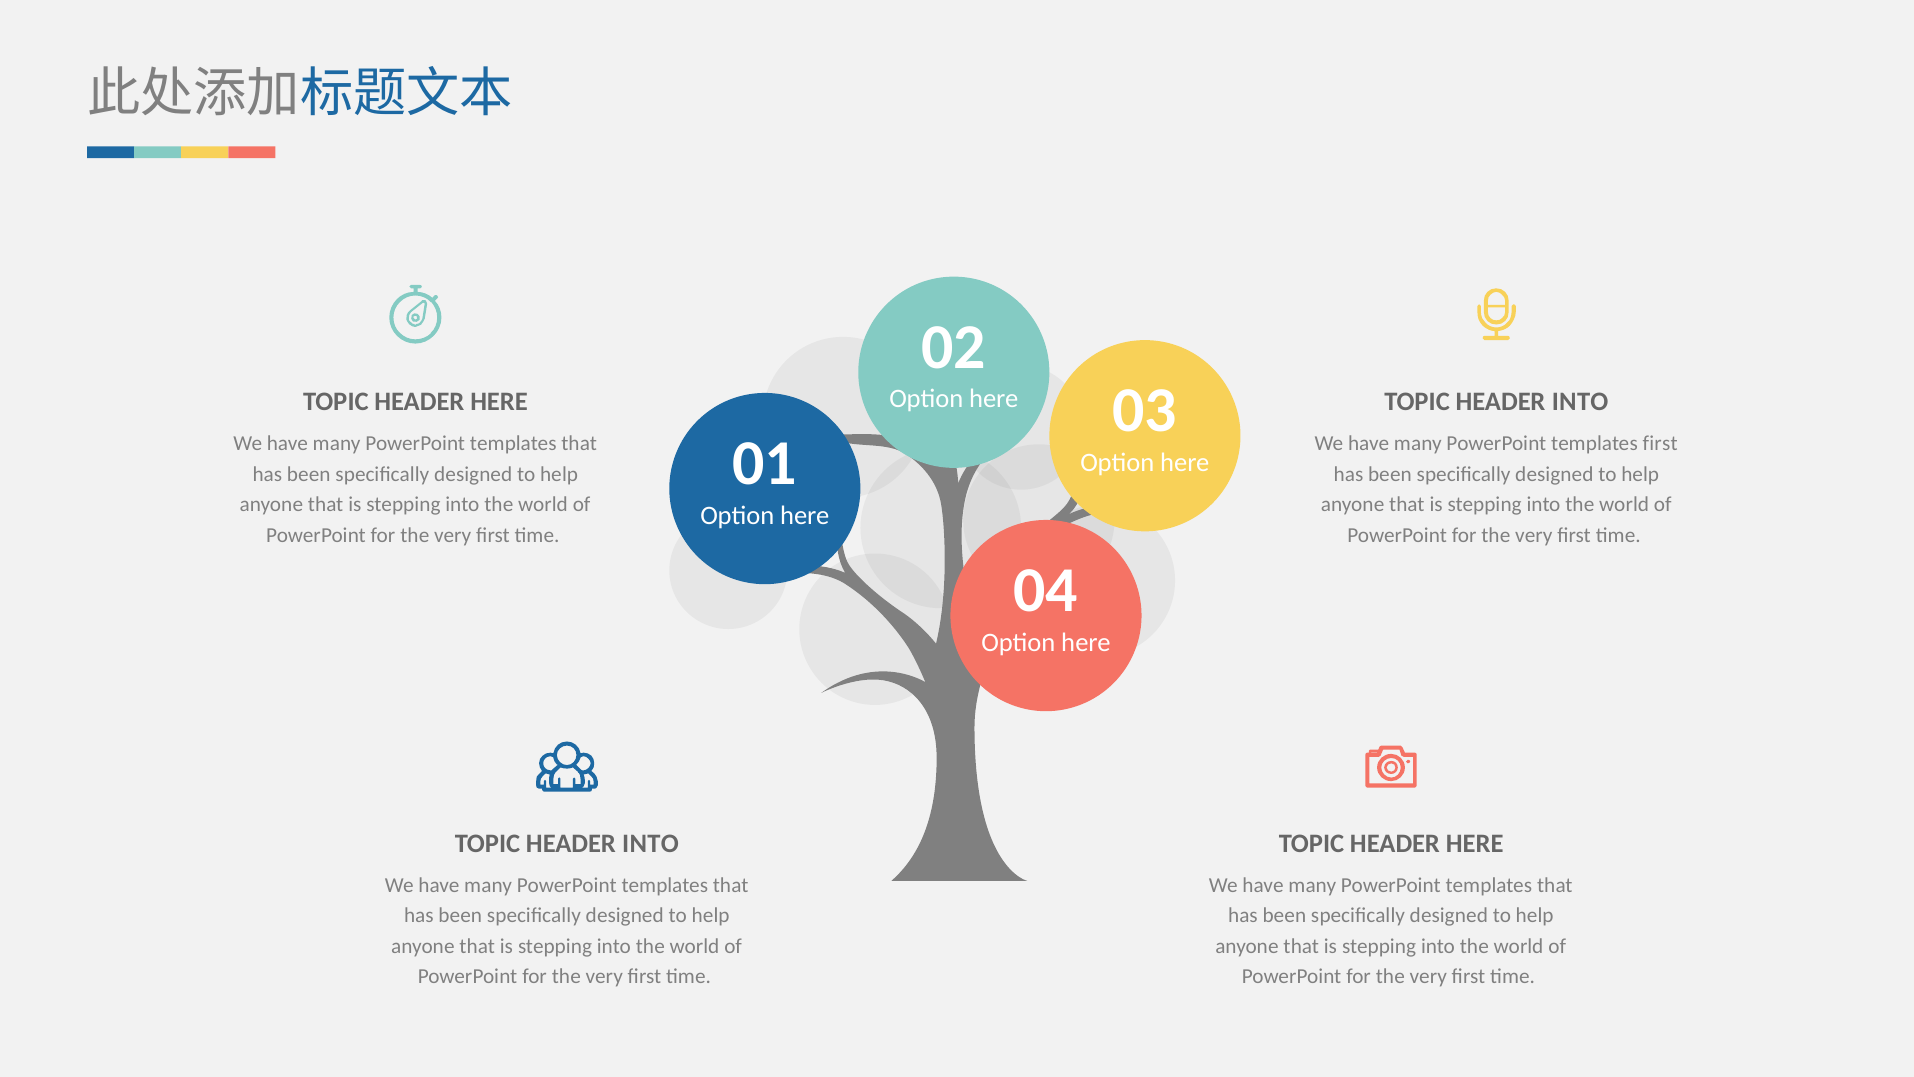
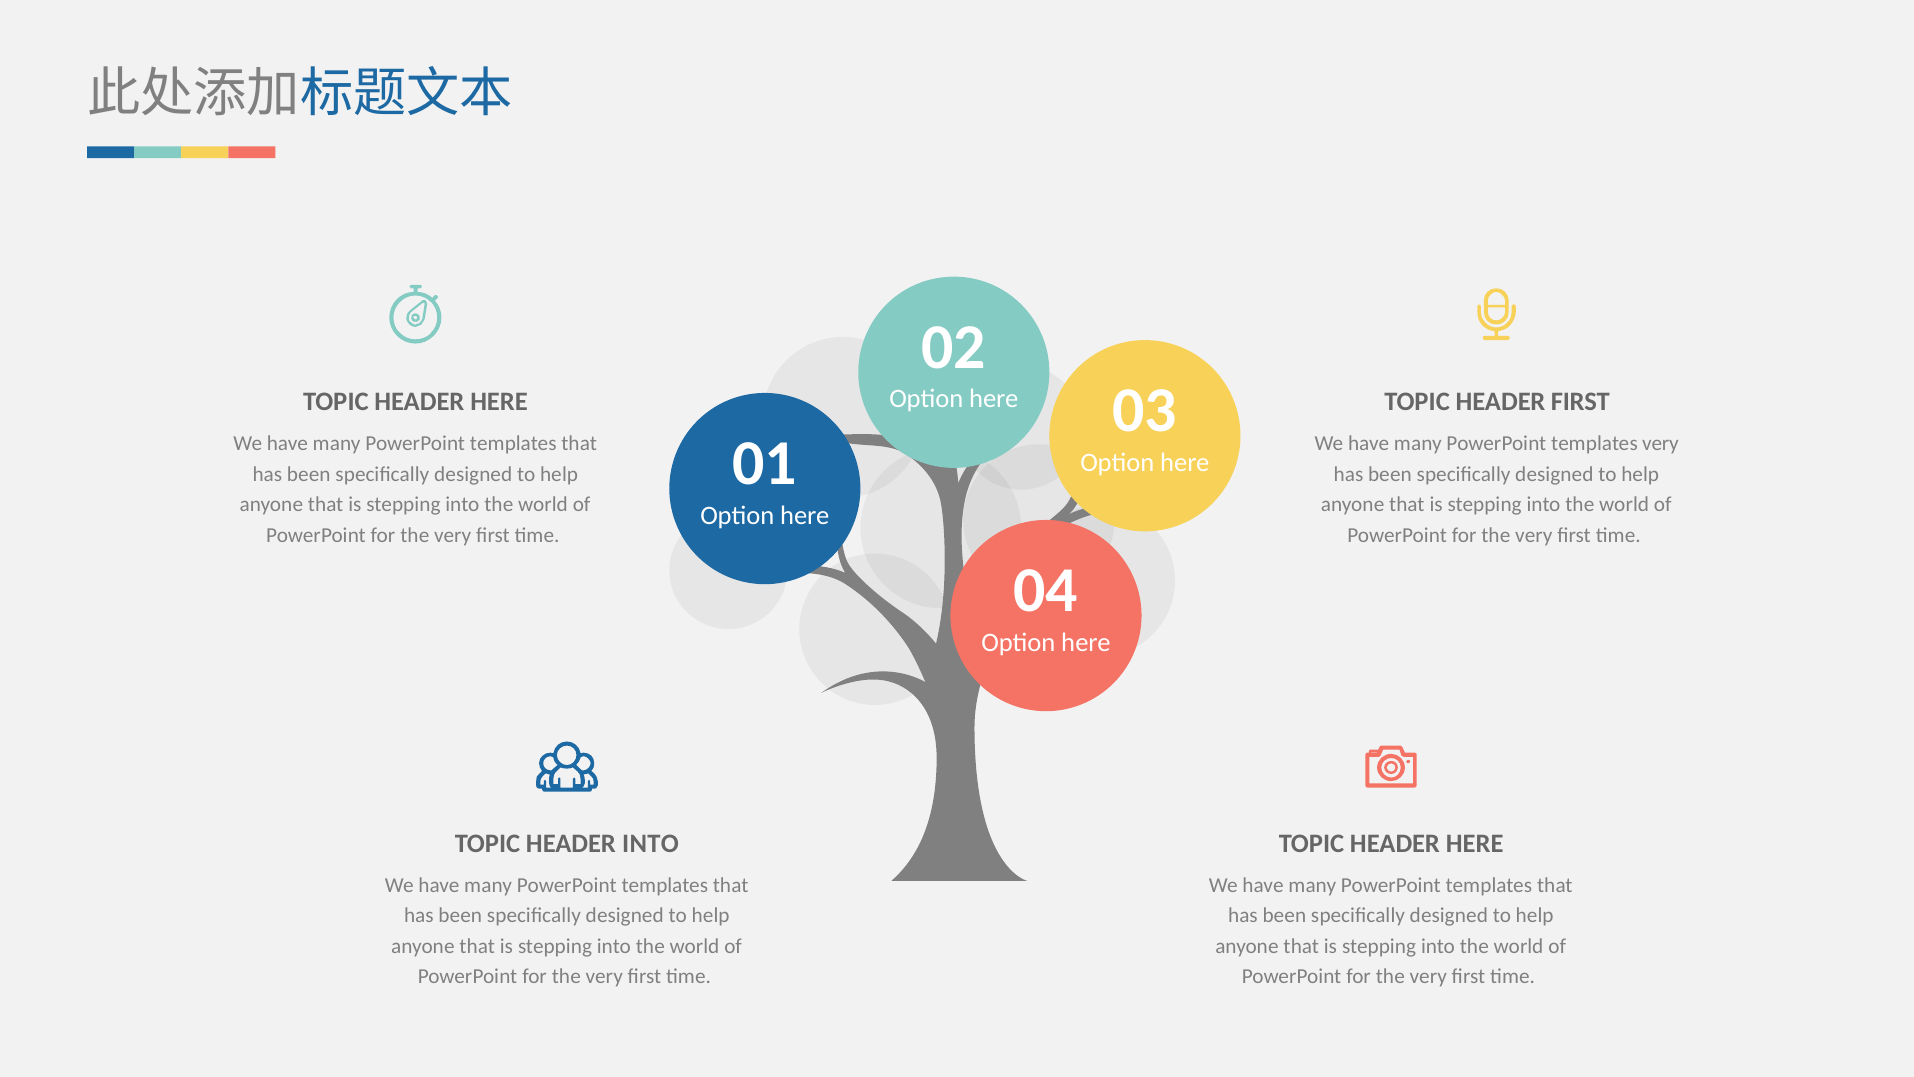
here TOPIC HEADER INTO: INTO -> FIRST
templates first: first -> very
